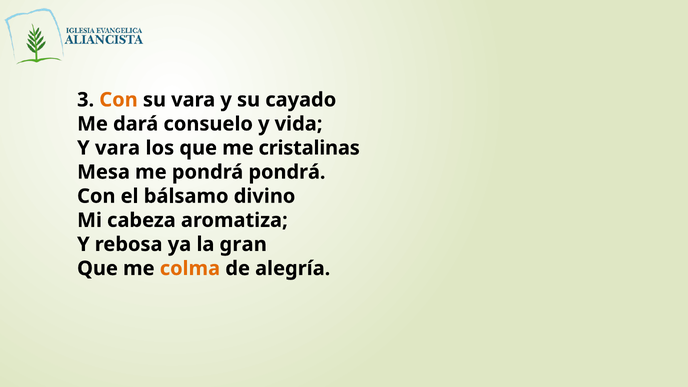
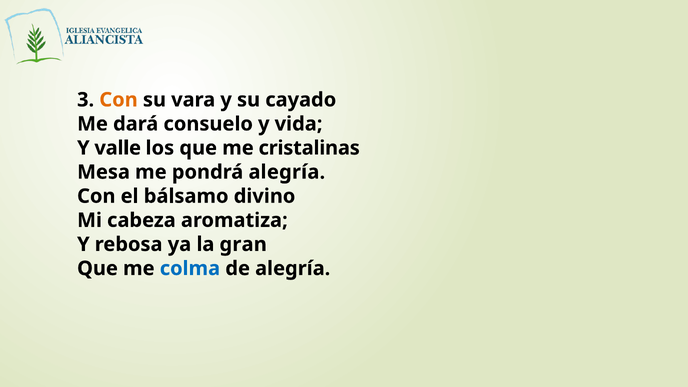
Y vara: vara -> valle
pondrá pondrá: pondrá -> alegría
colma colour: orange -> blue
